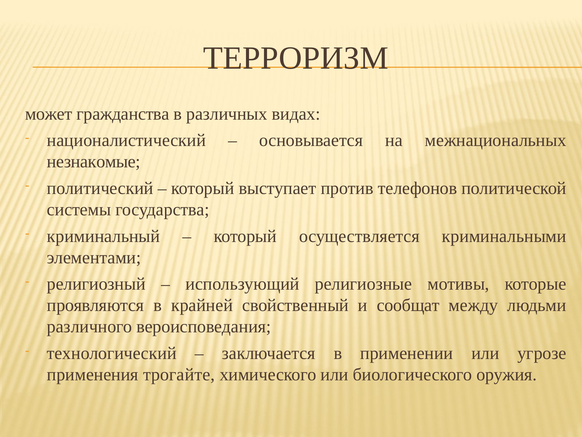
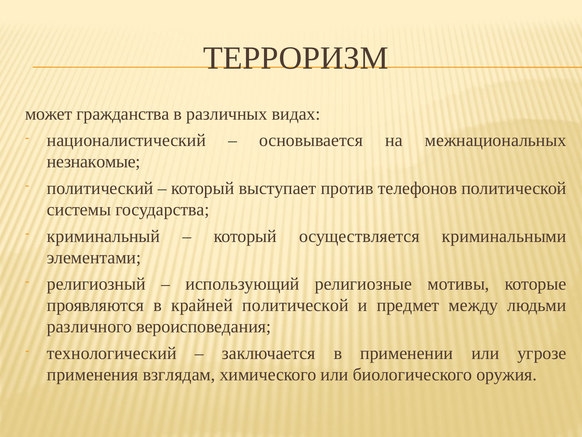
крайней свойственный: свойственный -> политической
сообщат: сообщат -> предмет
трогайте: трогайте -> взглядам
